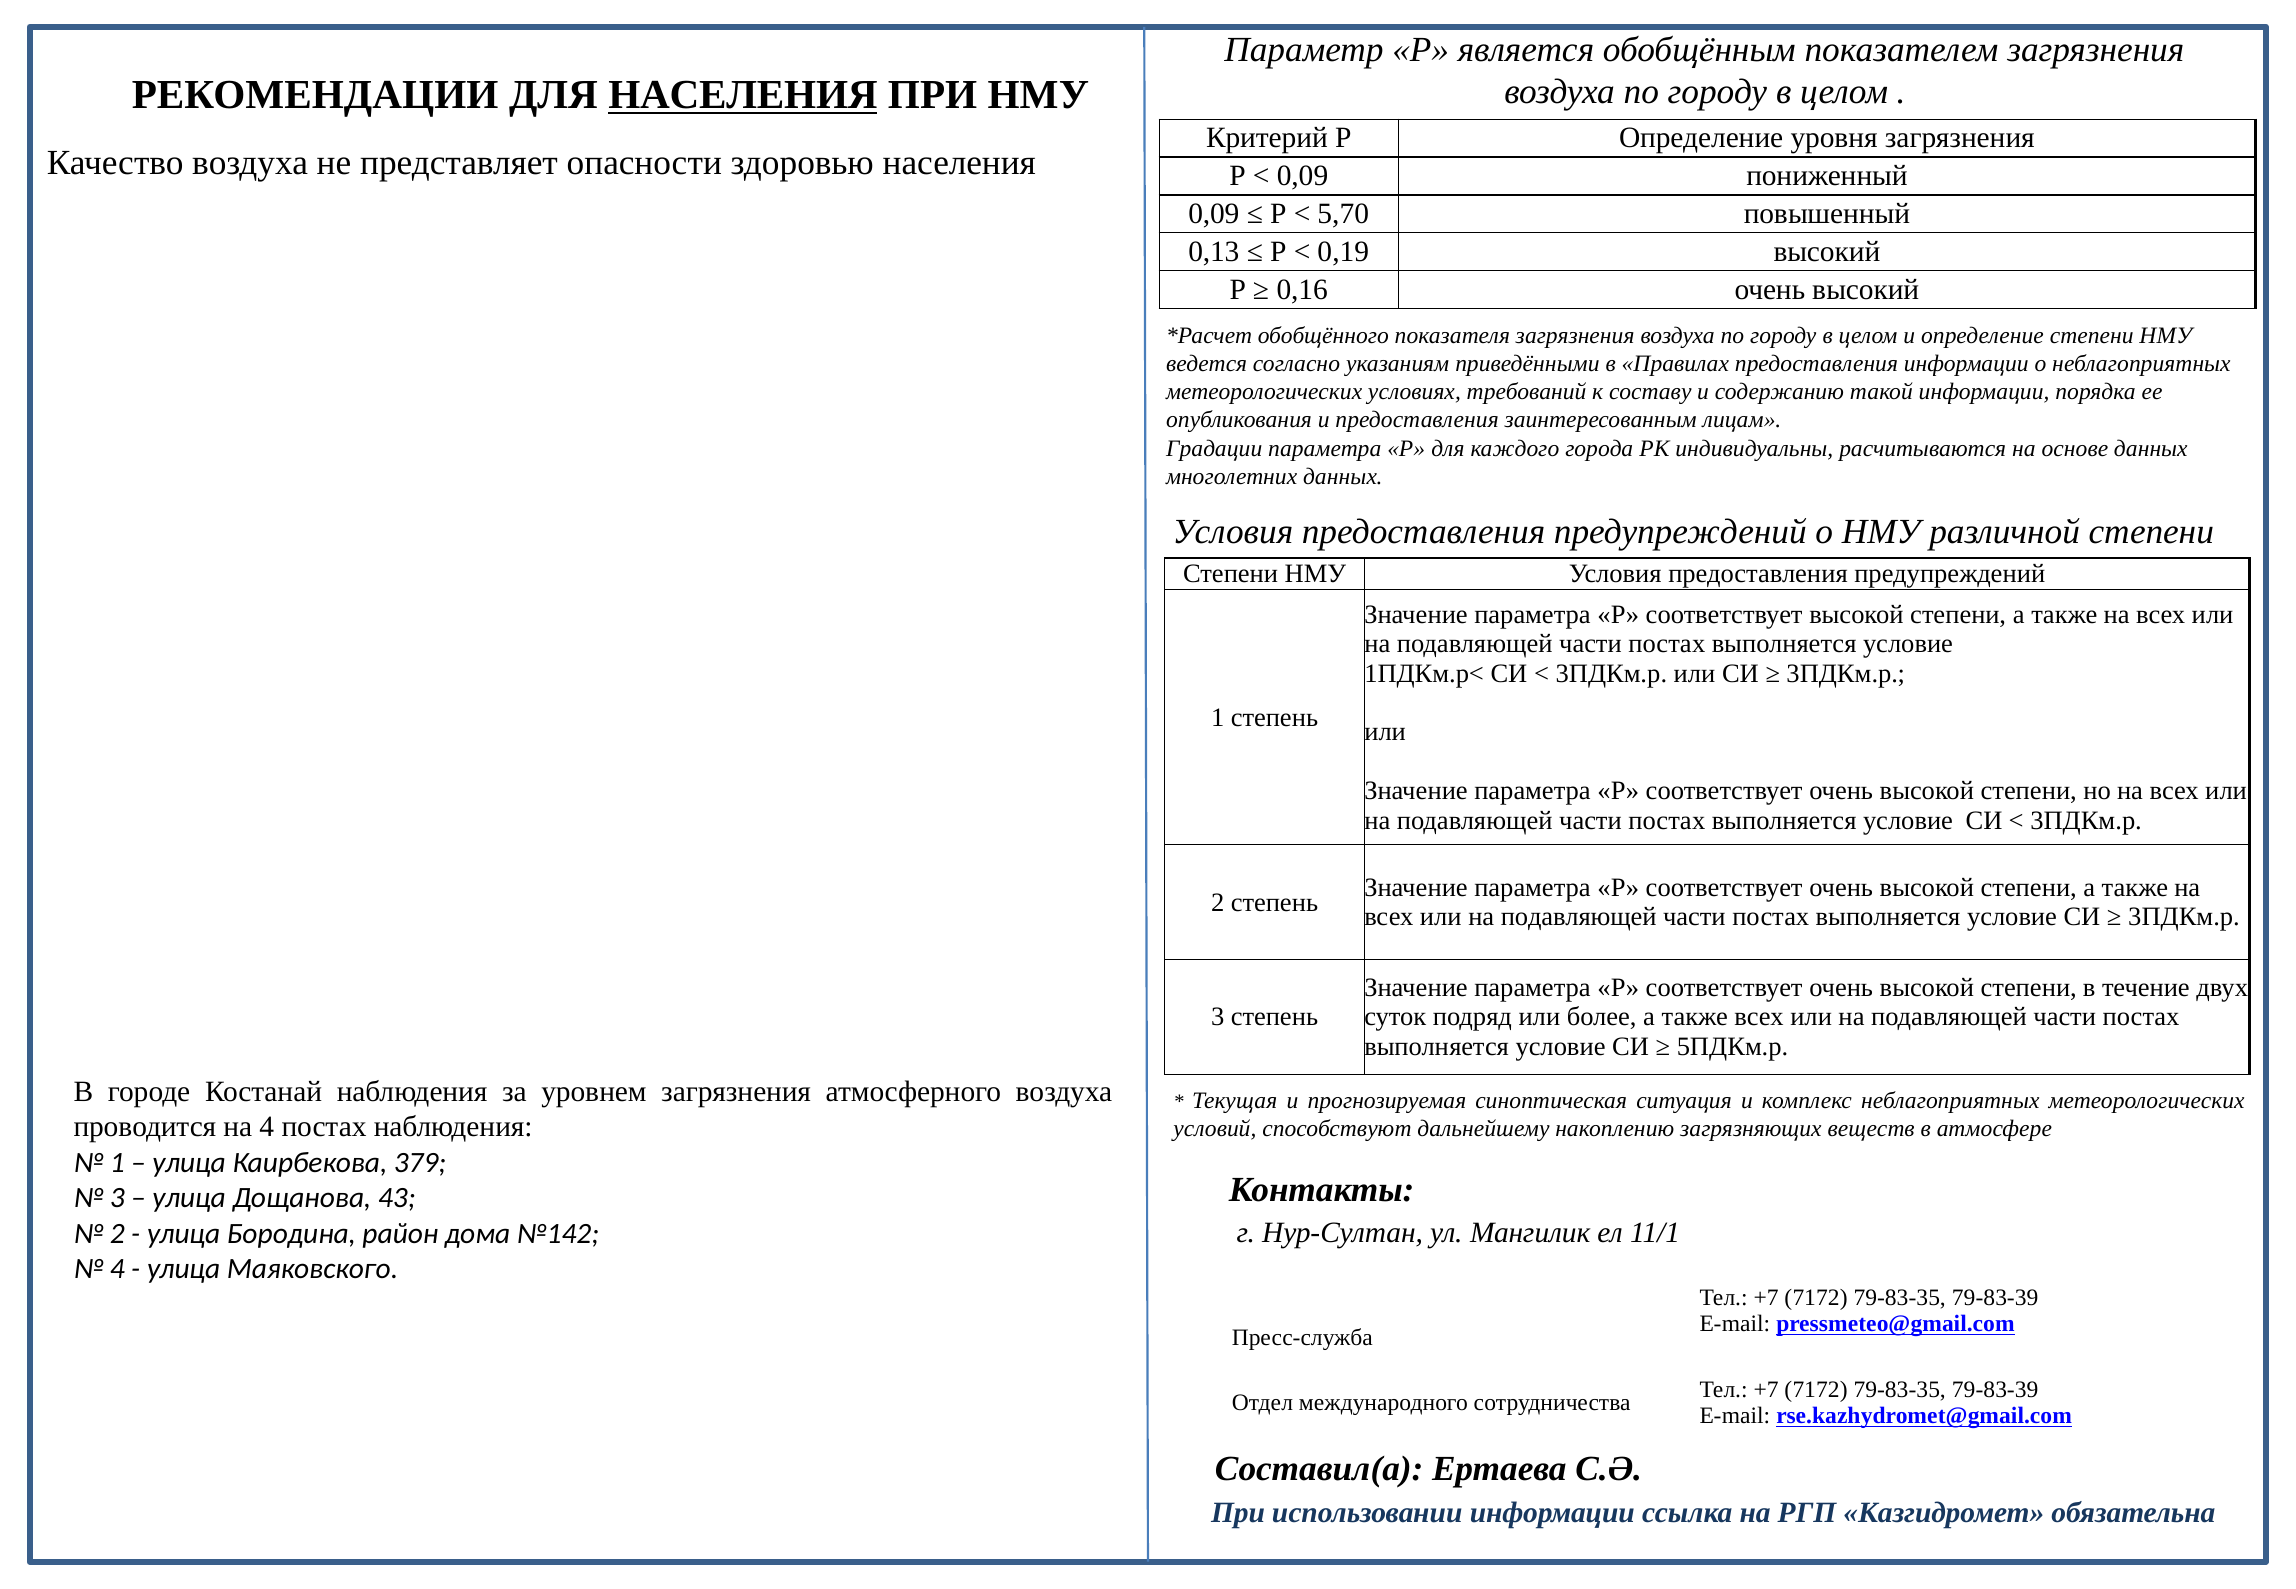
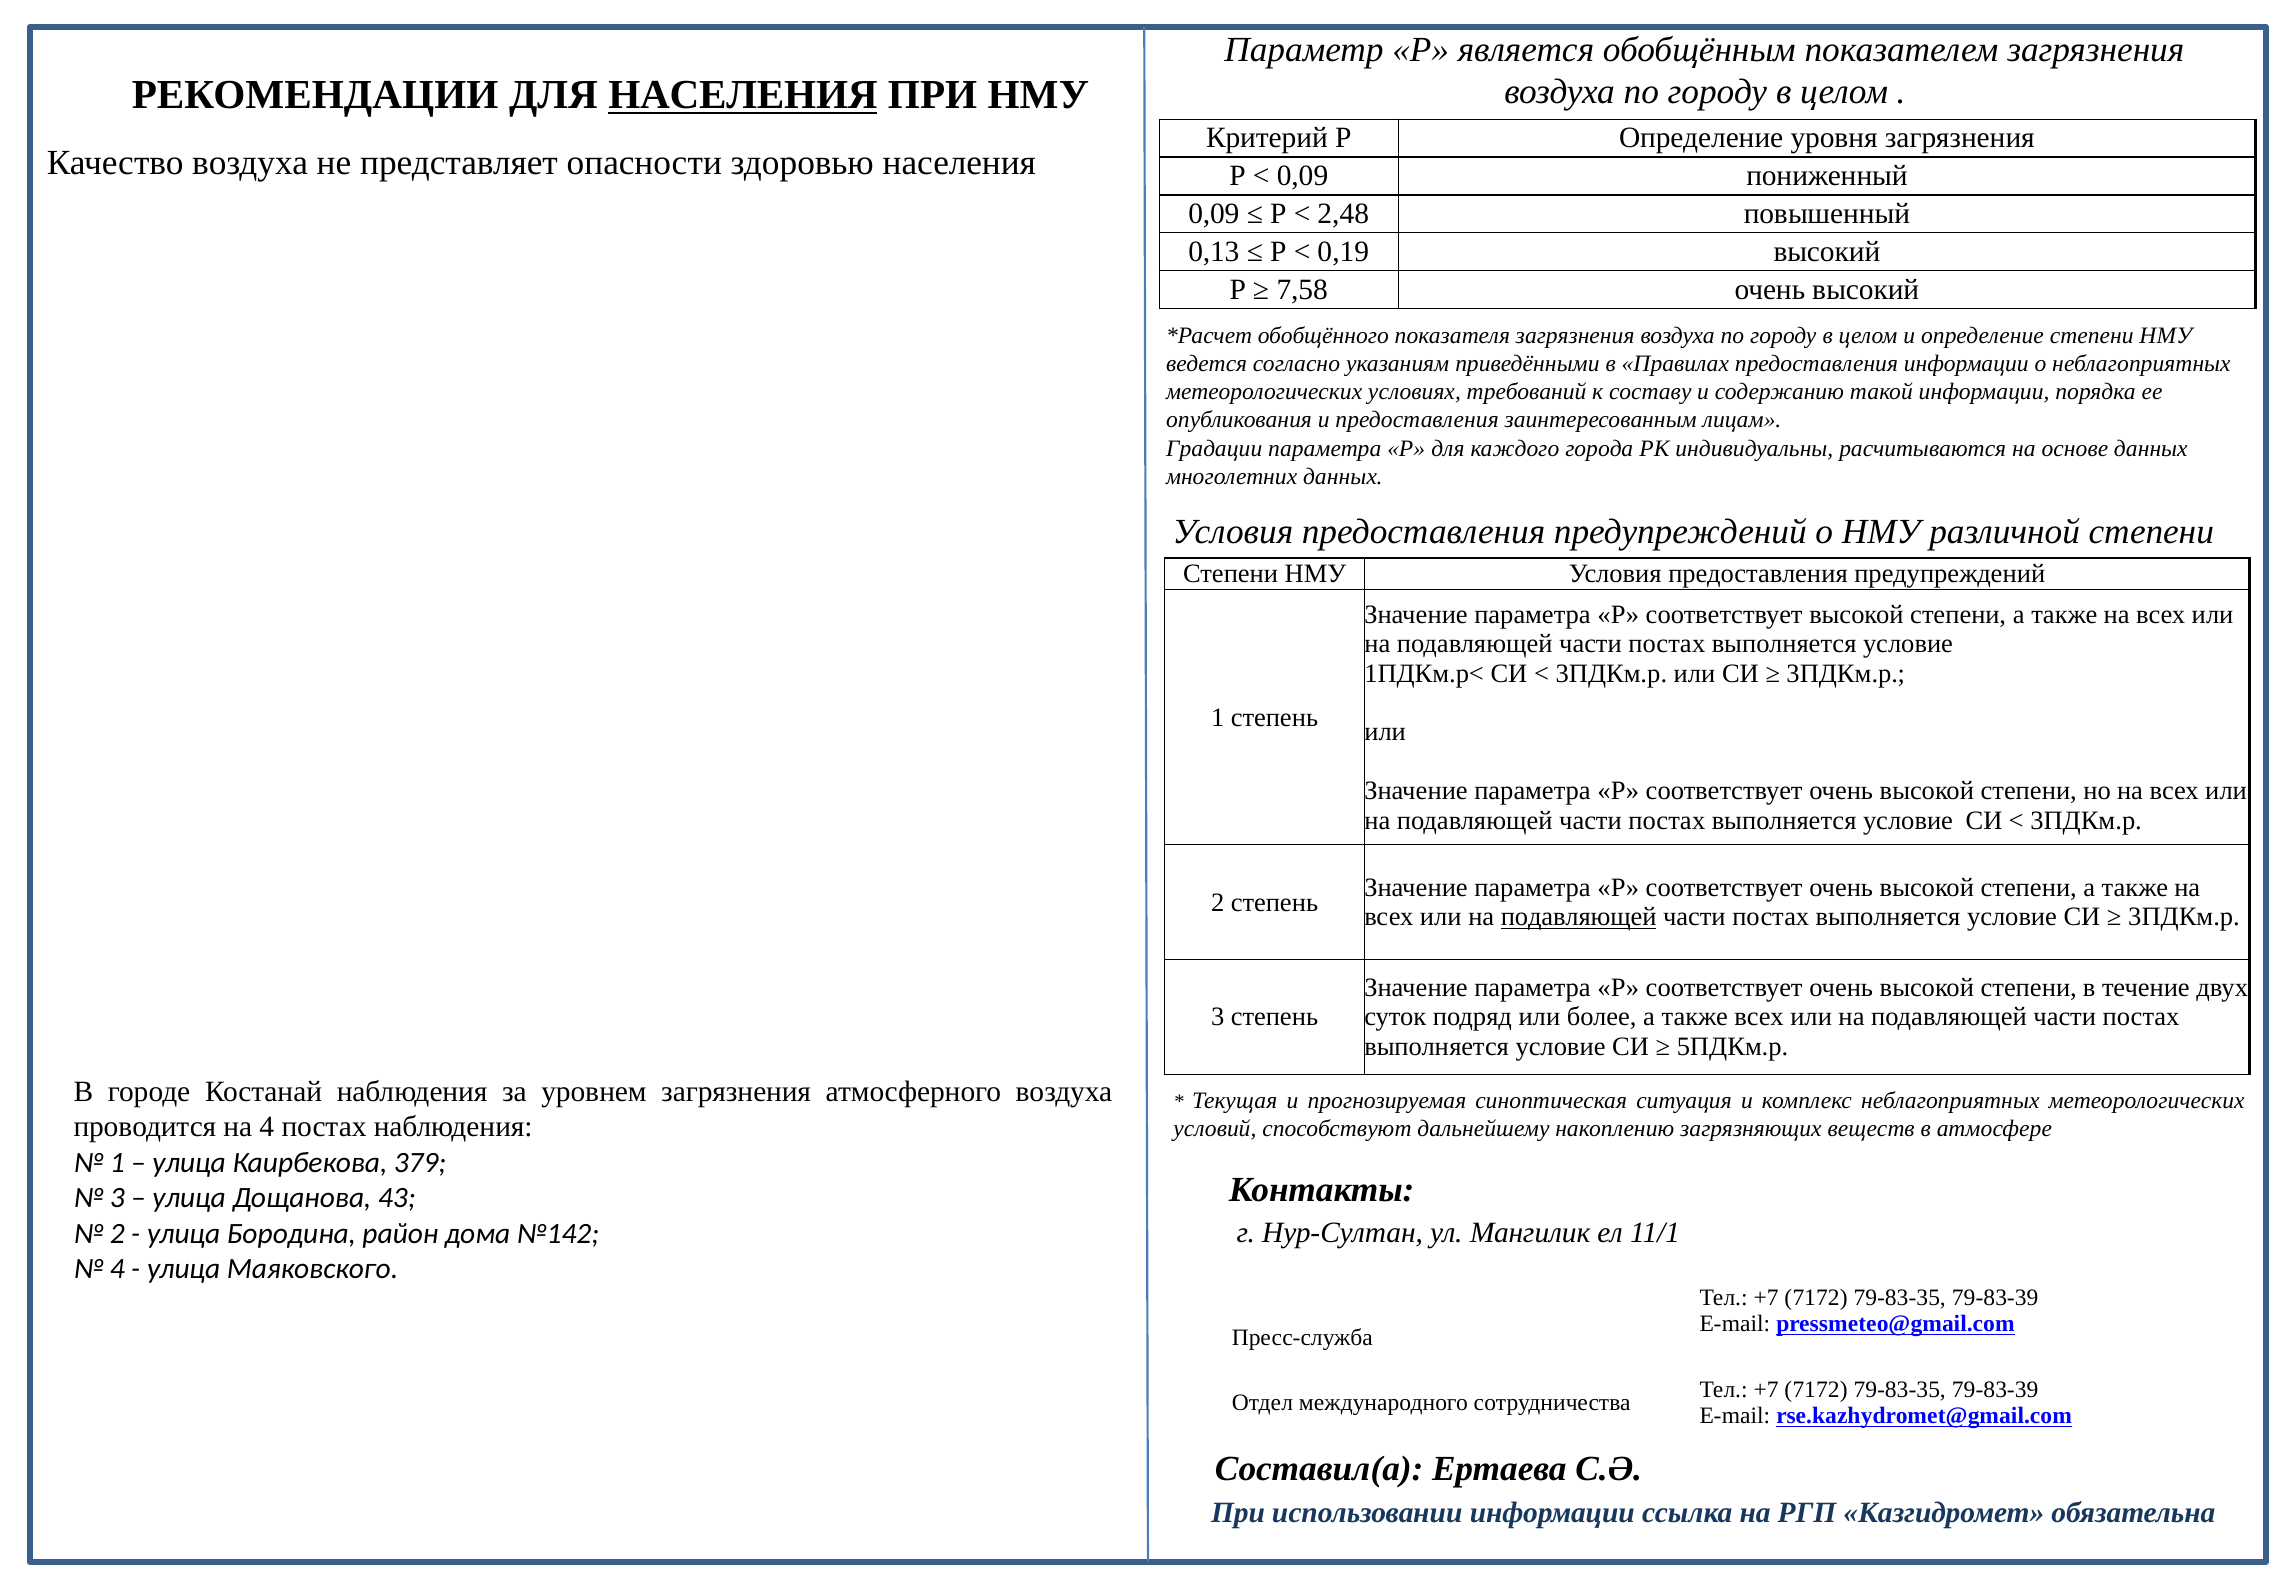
5,70: 5,70 -> 2,48
0,16: 0,16 -> 7,58
подавляющей at (1579, 917) underline: none -> present
